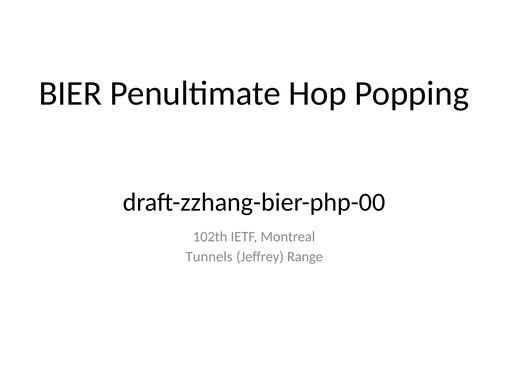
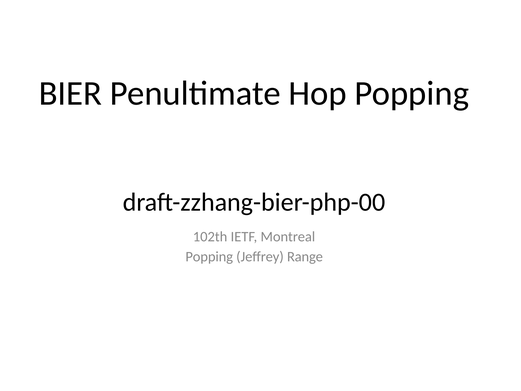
Tunnels at (209, 257): Tunnels -> Popping
